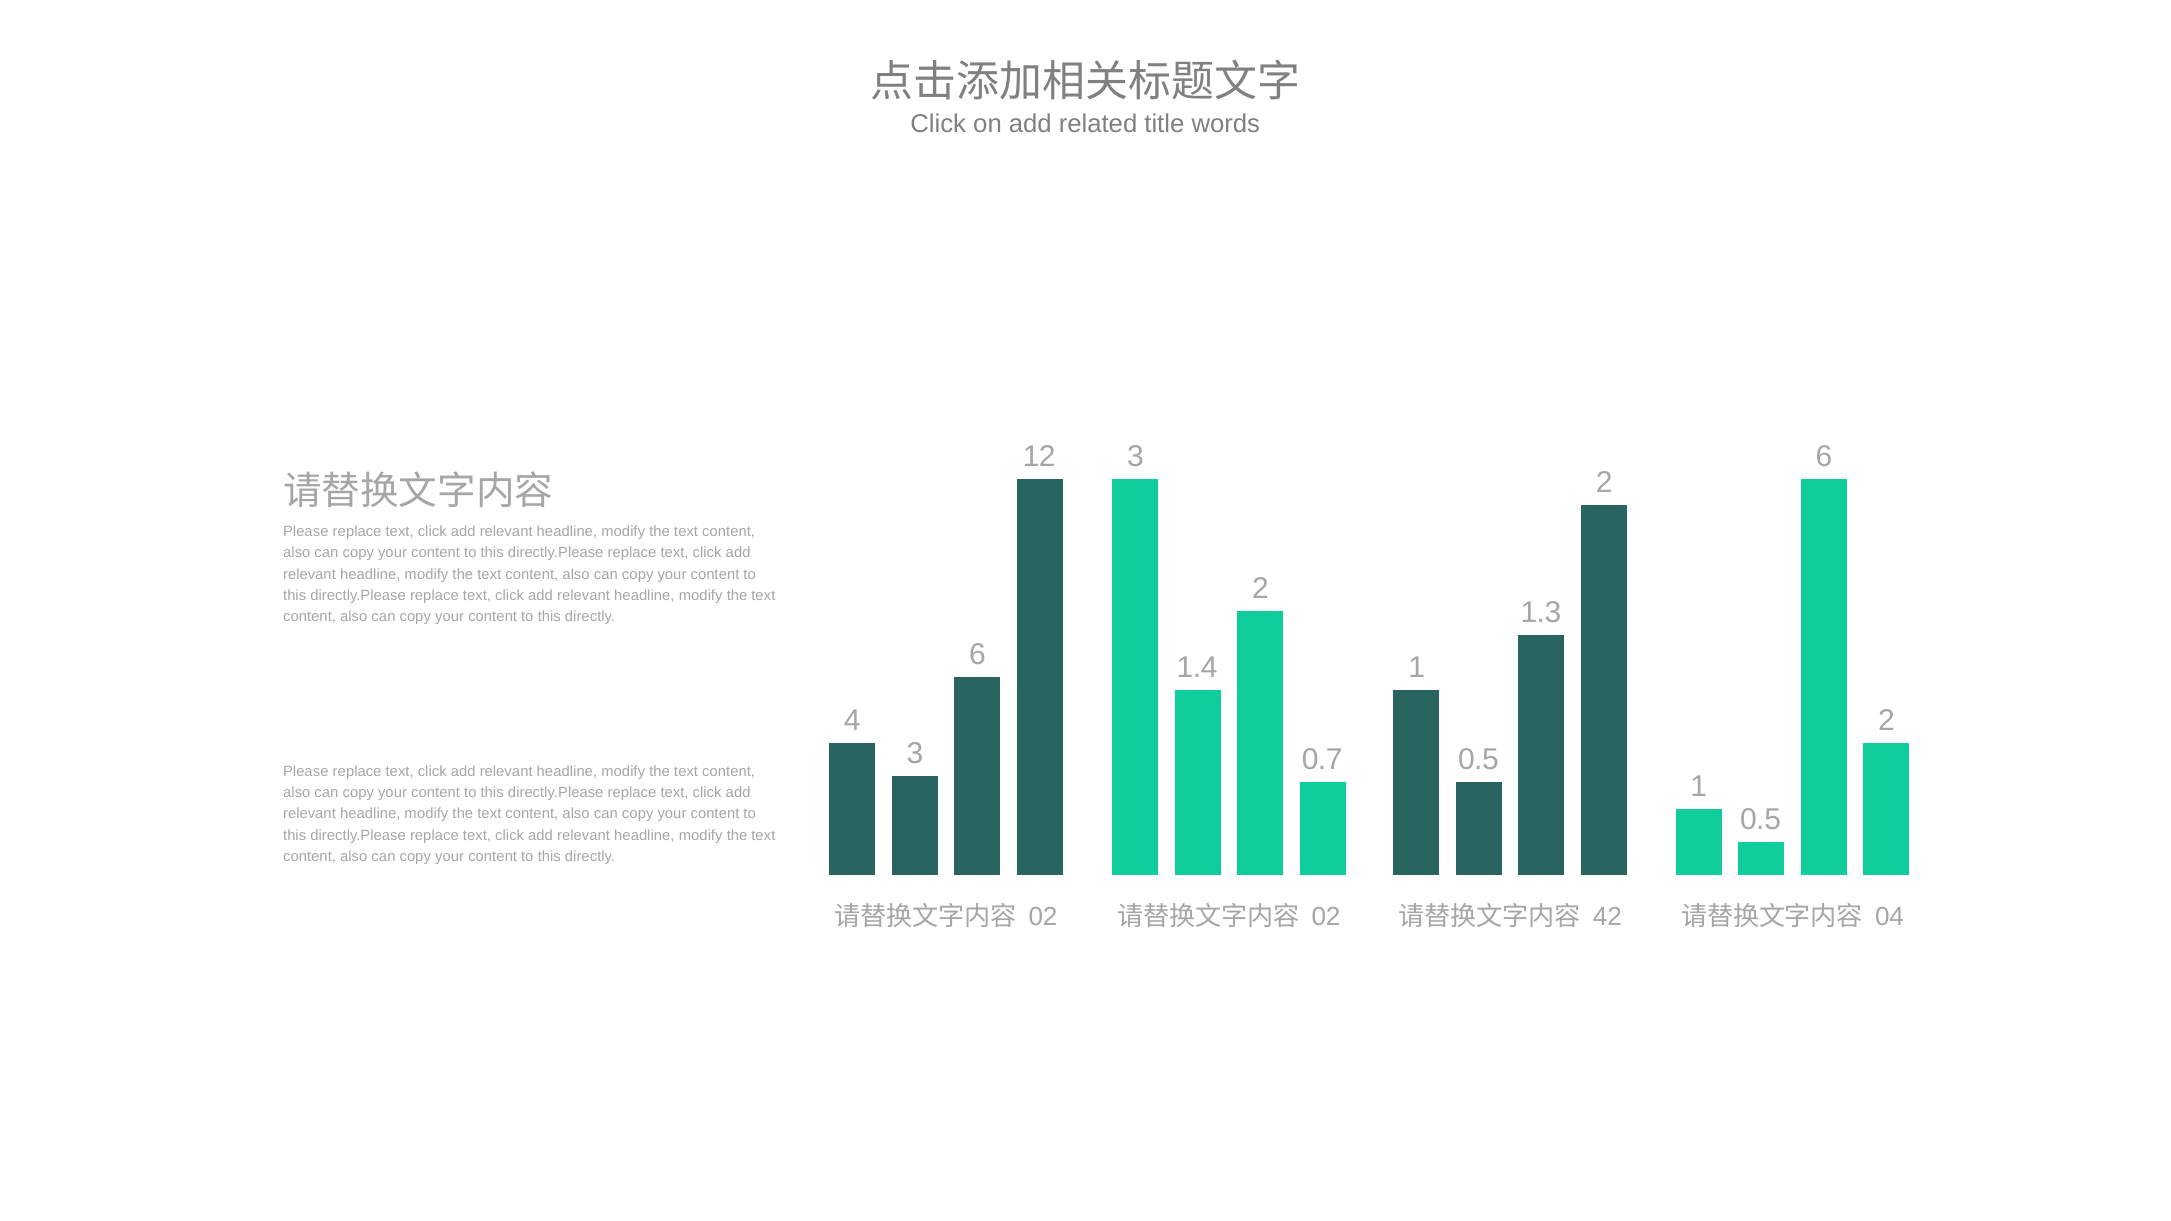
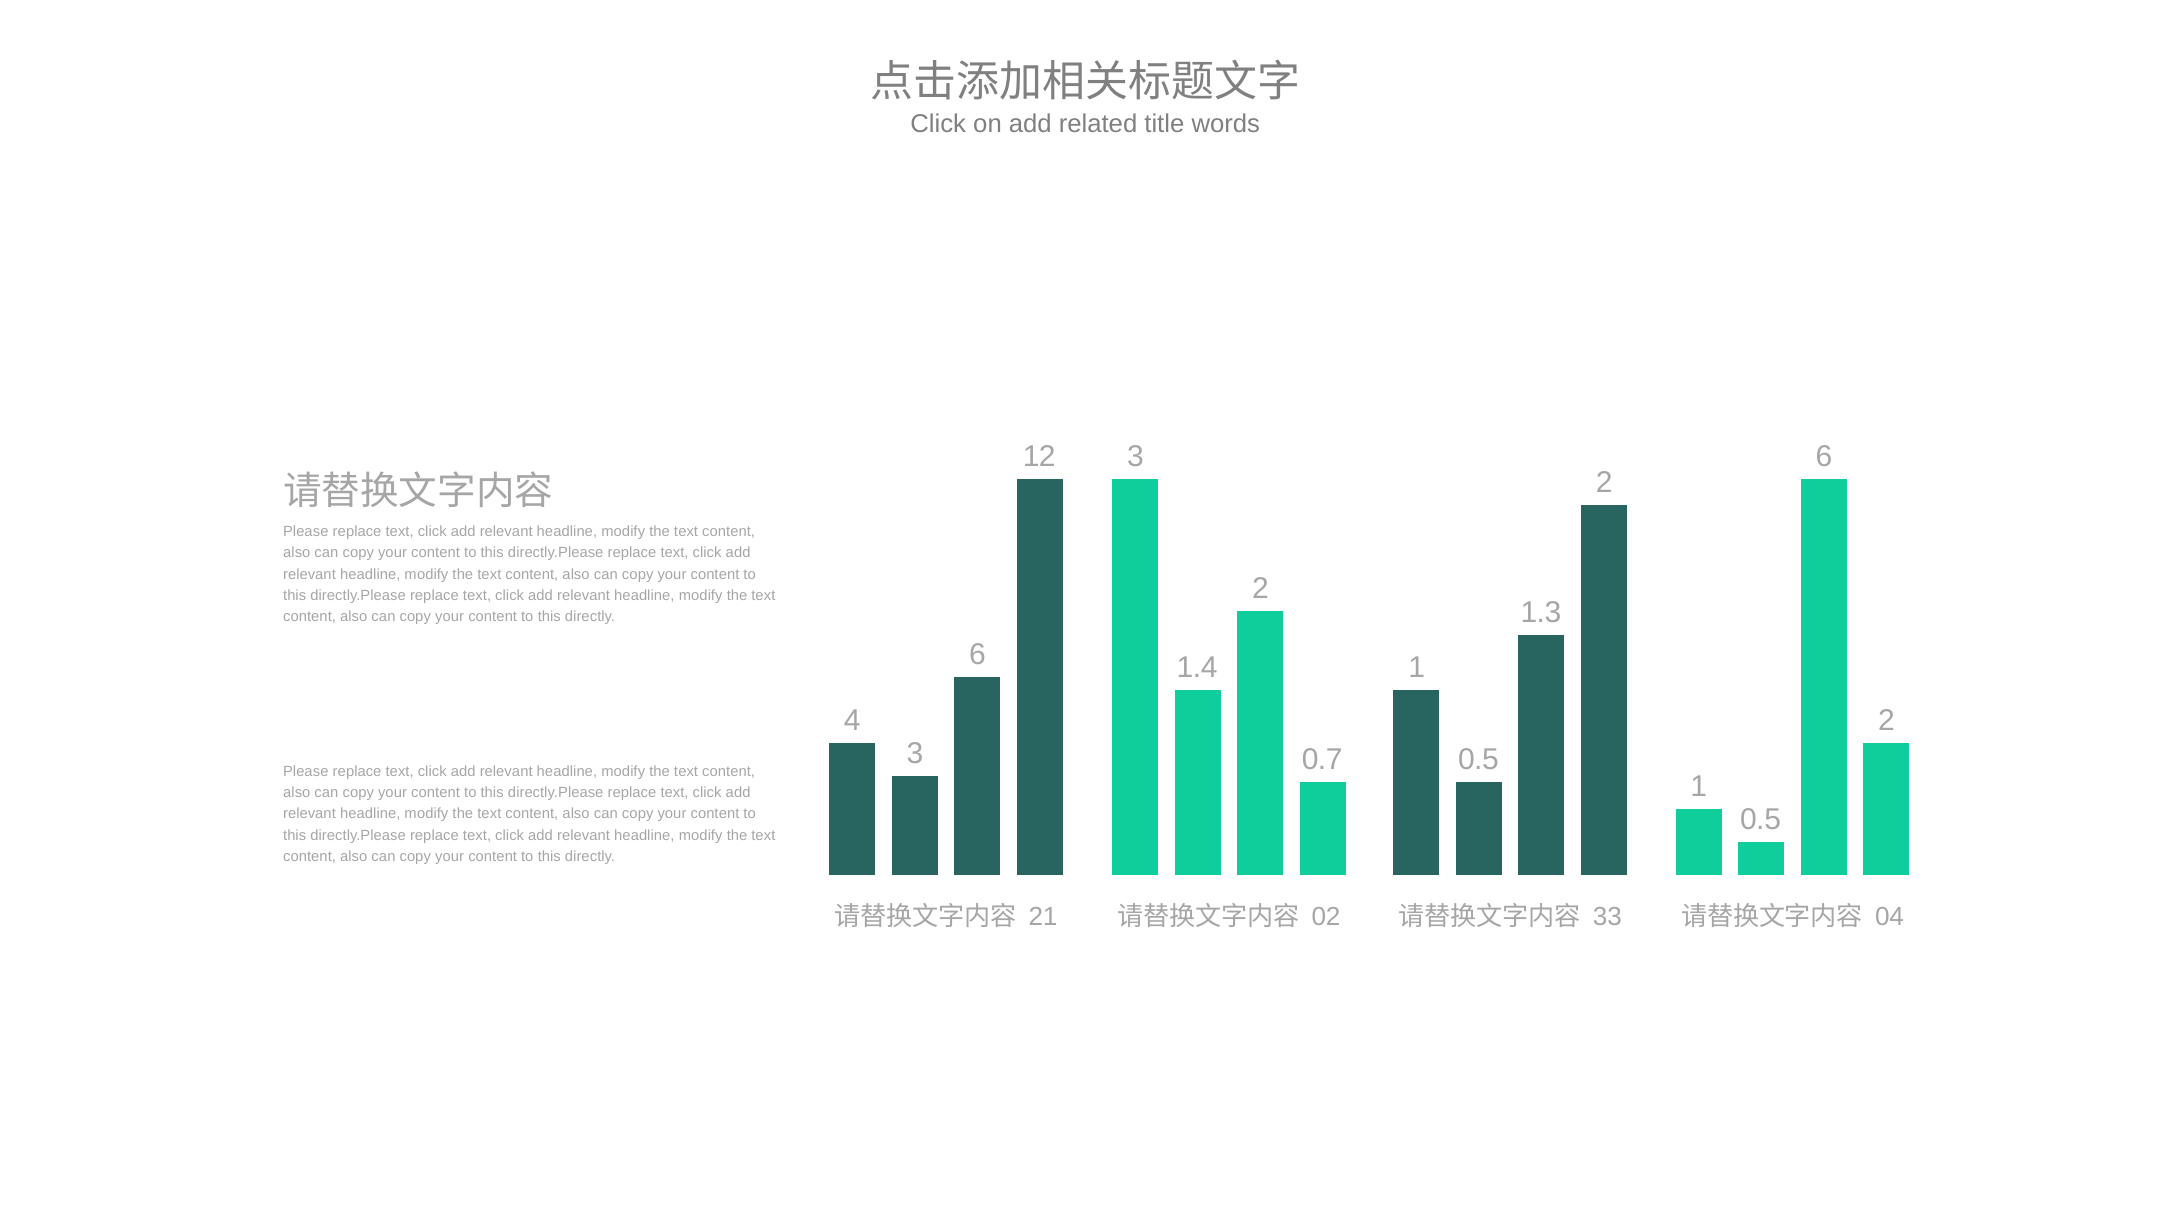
02 at (1043, 917): 02 -> 21
42: 42 -> 33
